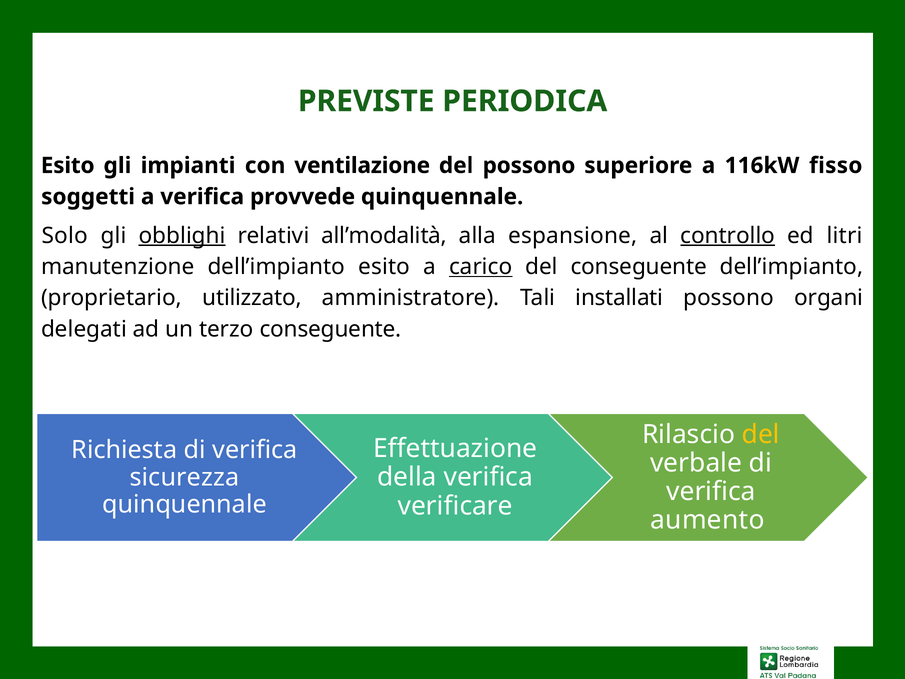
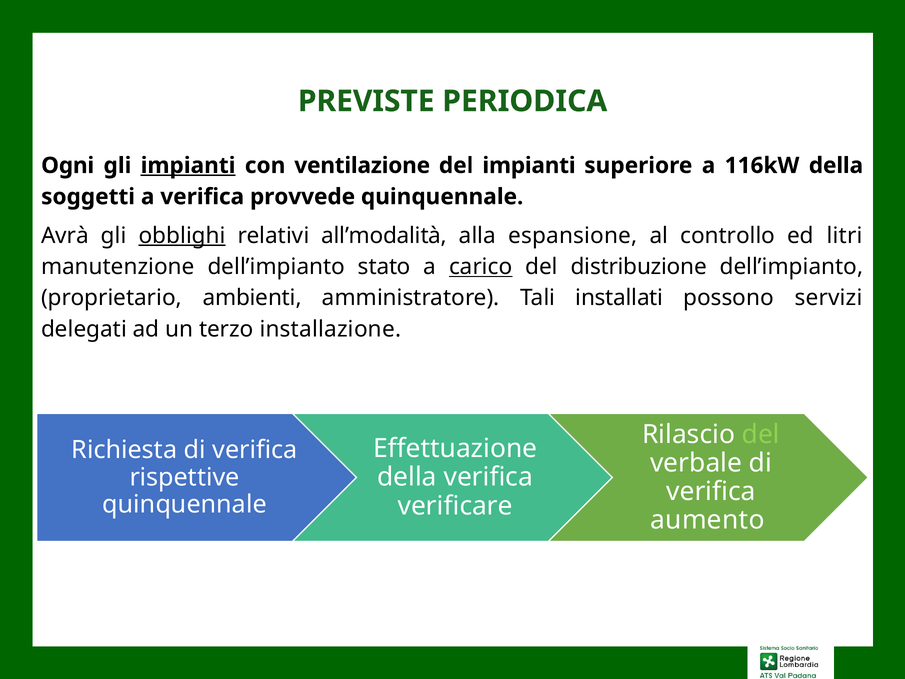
Esito at (68, 165): Esito -> Ogni
impianti at (188, 165) underline: none -> present
del possono: possono -> impianti
116kW fisso: fisso -> della
Solo: Solo -> Avrà
controllo underline: present -> none
dell’impianto esito: esito -> stato
del conseguente: conseguente -> distribuzione
utilizzato: utilizzato -> ambienti
organi: organi -> servizi
terzo conseguente: conseguente -> installazione
del at (761, 434) colour: yellow -> light green
sicurezza: sicurezza -> rispettive
